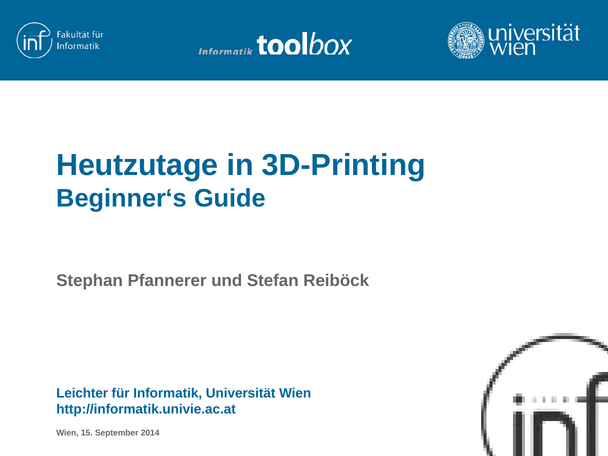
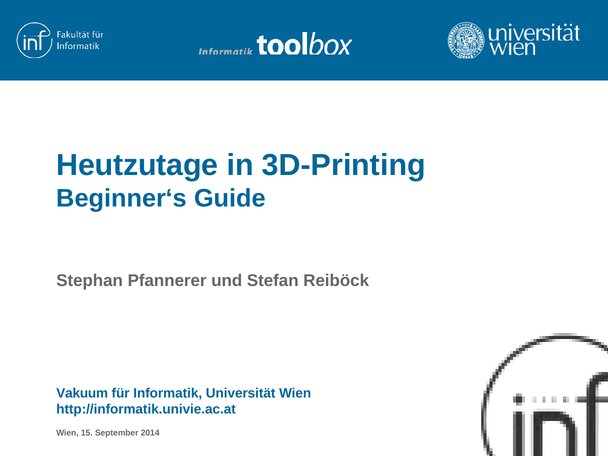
Leichter: Leichter -> Vakuum
